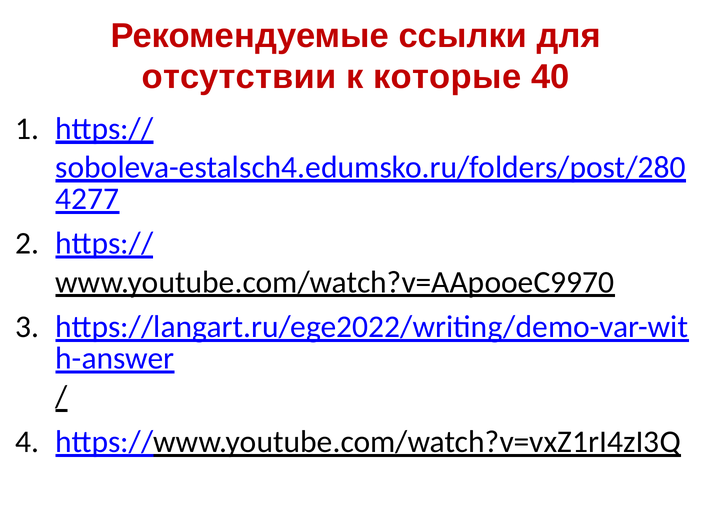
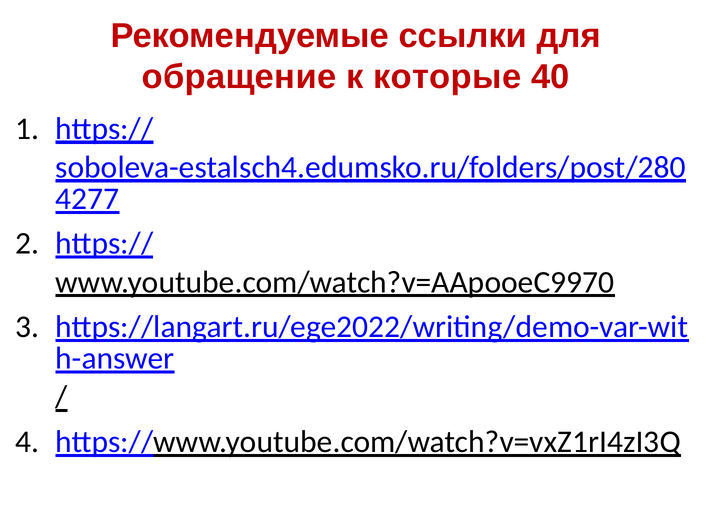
отсутствии: отсутствии -> обращение
